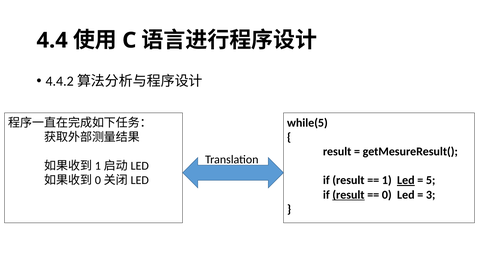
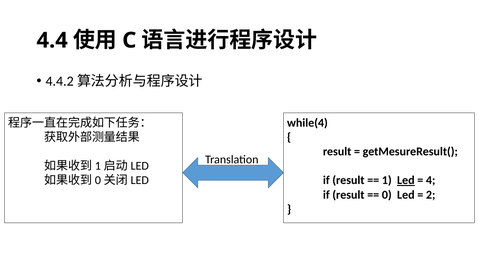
while(5: while(5 -> while(4
5: 5 -> 4
result at (348, 194) underline: present -> none
3: 3 -> 2
